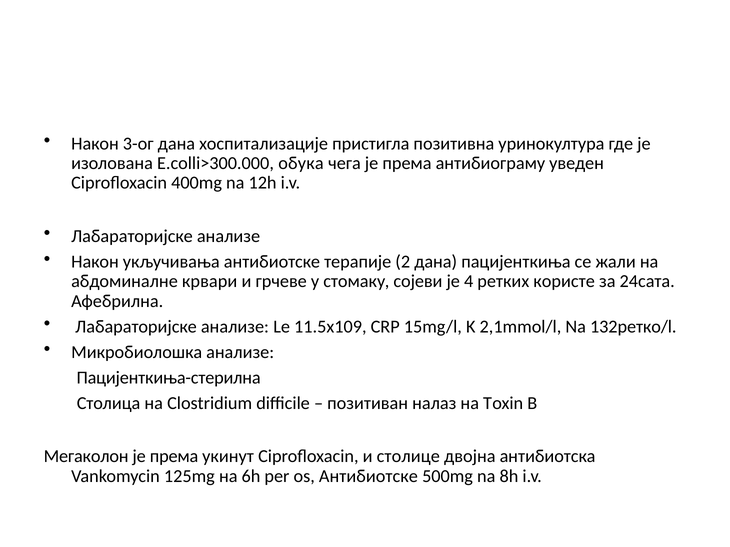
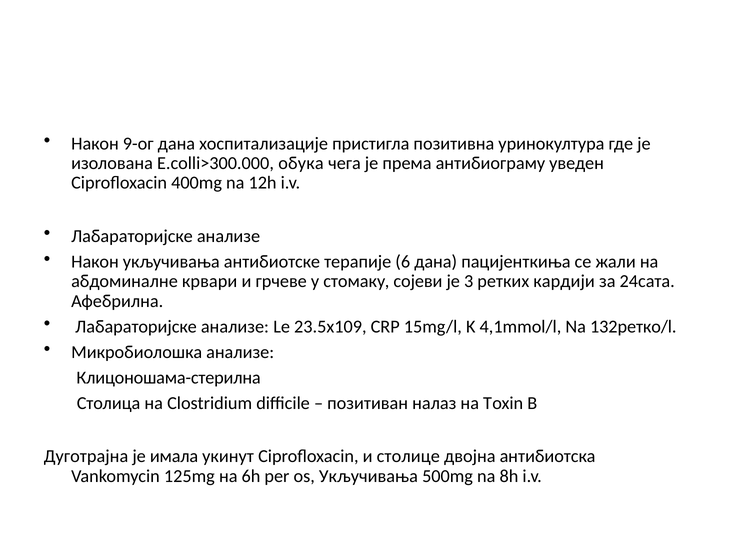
3-ог: 3-ог -> 9-ог
2: 2 -> 6
4: 4 -> 3
користе: користе -> кардији
11.5x109: 11.5x109 -> 23.5x109
2,1mmol/l: 2,1mmol/l -> 4,1mmol/l
Пацијенткиња-стерилна: Пацијенткиња-стерилна -> Клицоношама-стерилна
Мегаколон: Мегаколон -> Дуготрајна
према at (174, 457): према -> имала
os Антибиотске: Антибиотске -> Укључивања
